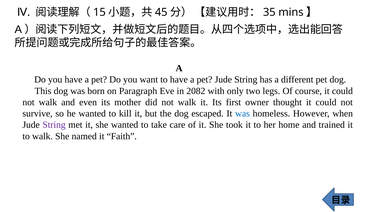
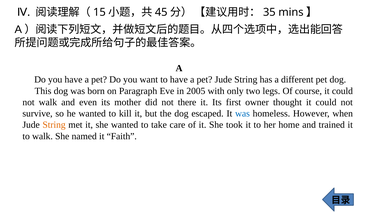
2082: 2082 -> 2005
did not walk: walk -> there
String at (54, 125) colour: purple -> orange
